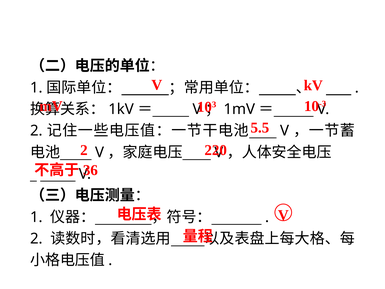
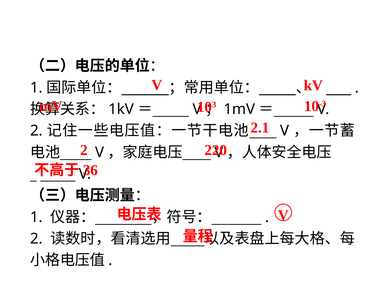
5.5: 5.5 -> 2.1
